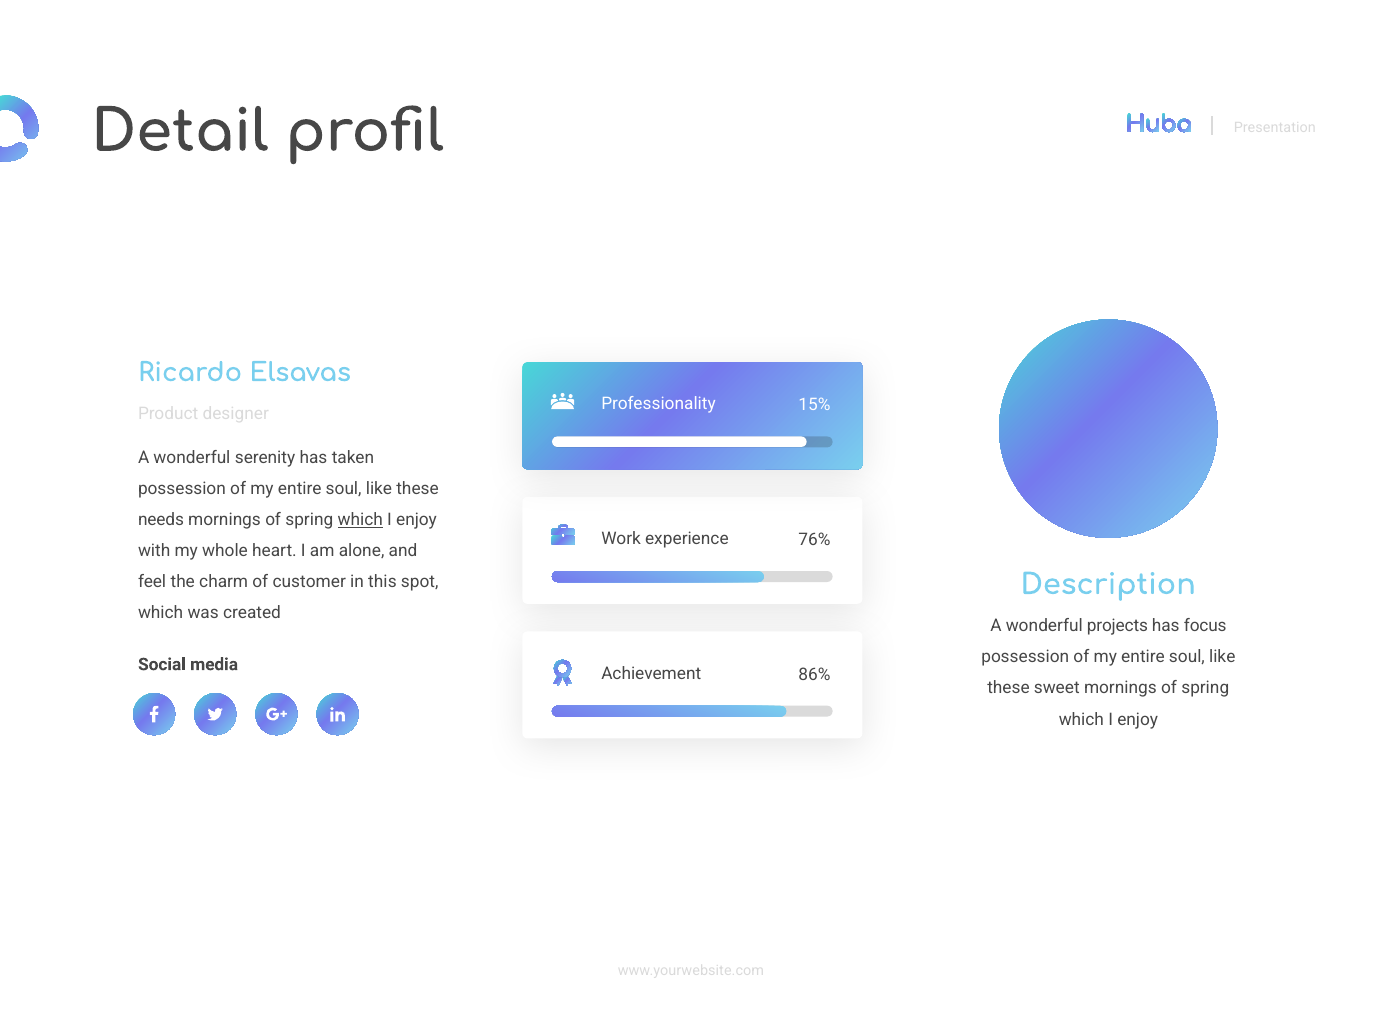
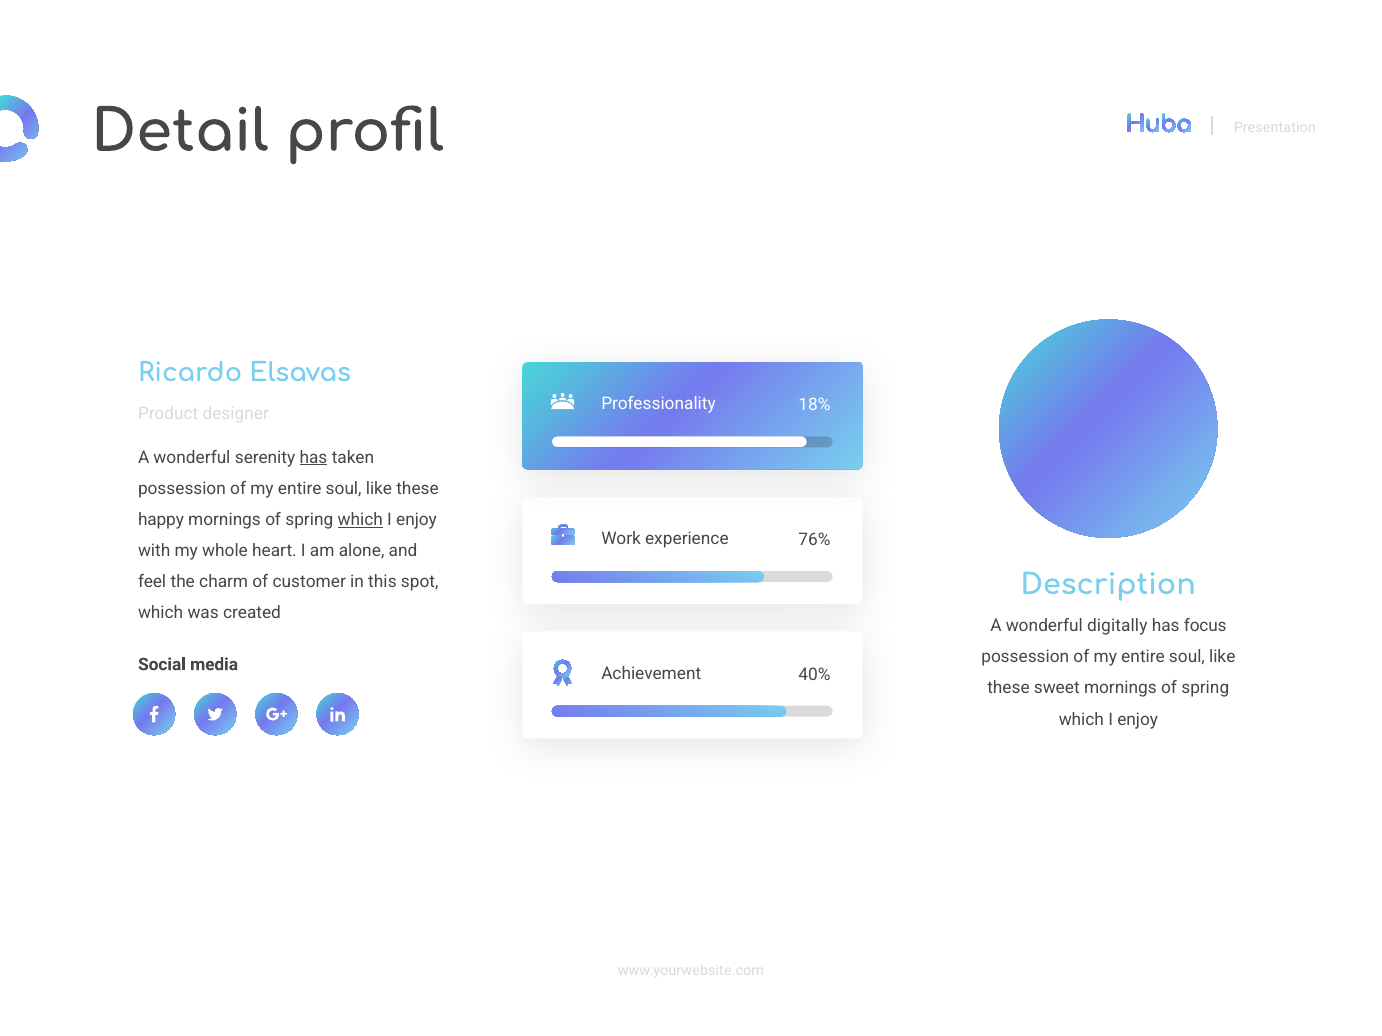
15%: 15% -> 18%
has at (313, 458) underline: none -> present
needs: needs -> happy
projects: projects -> digitally
86%: 86% -> 40%
